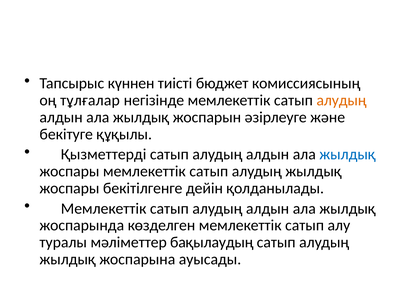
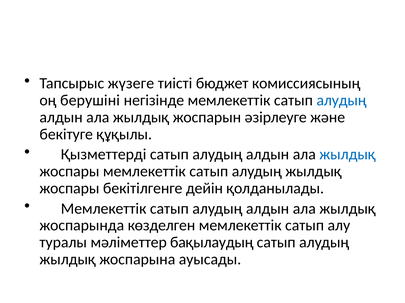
күннен: күннен -> жүзеге
тұлғалар: тұлғалар -> берушіні
алудың at (342, 100) colour: orange -> blue
